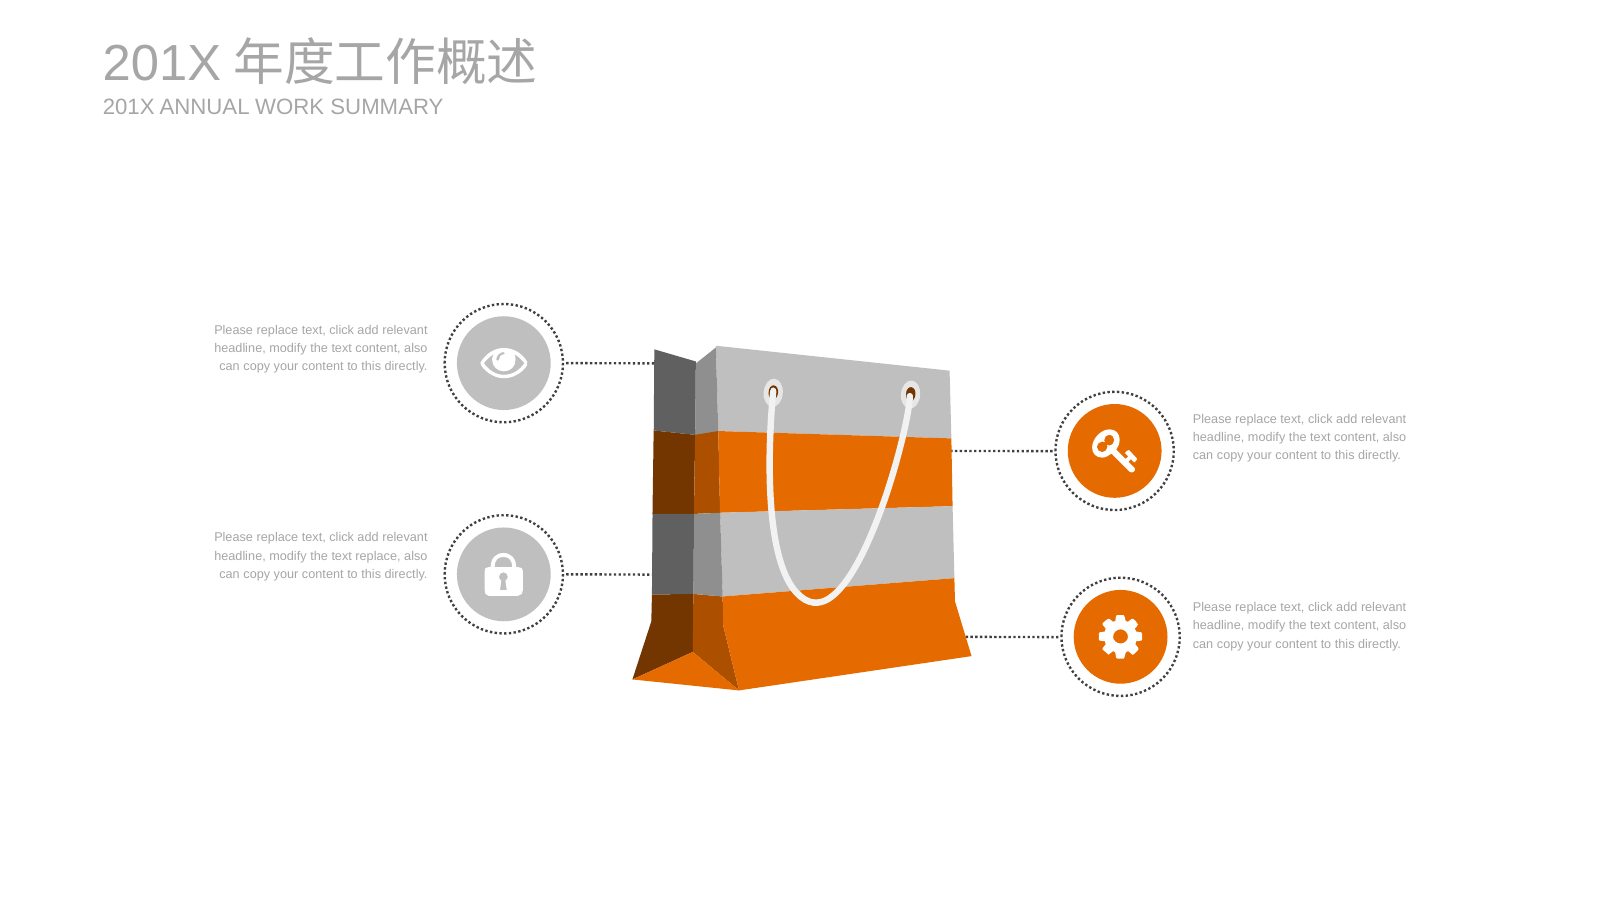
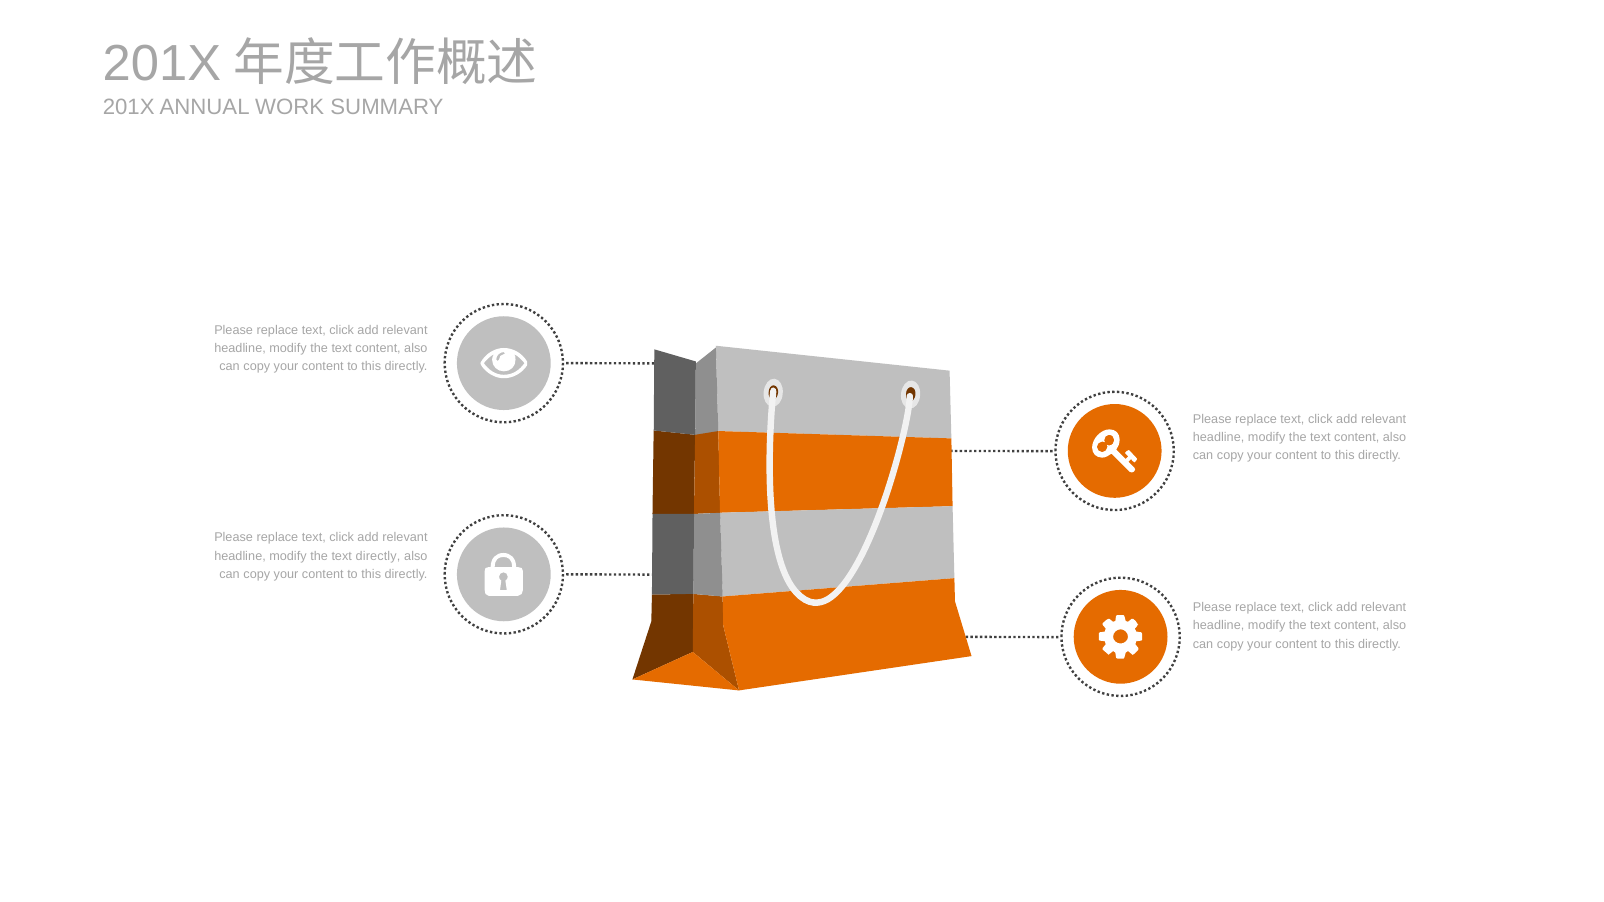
text replace: replace -> directly
